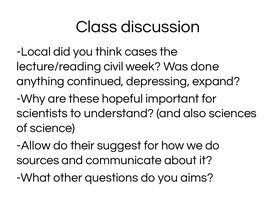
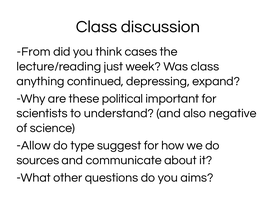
Local: Local -> From
civil: civil -> just
Was done: done -> class
hopeful: hopeful -> political
sciences: sciences -> negative
their: their -> type
